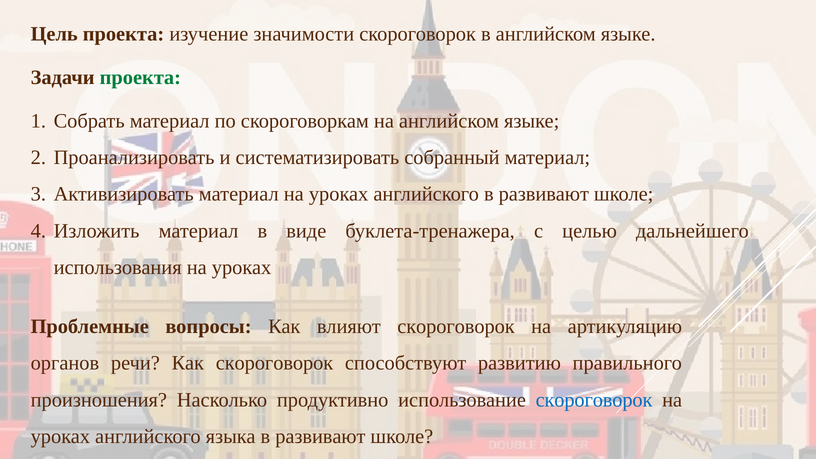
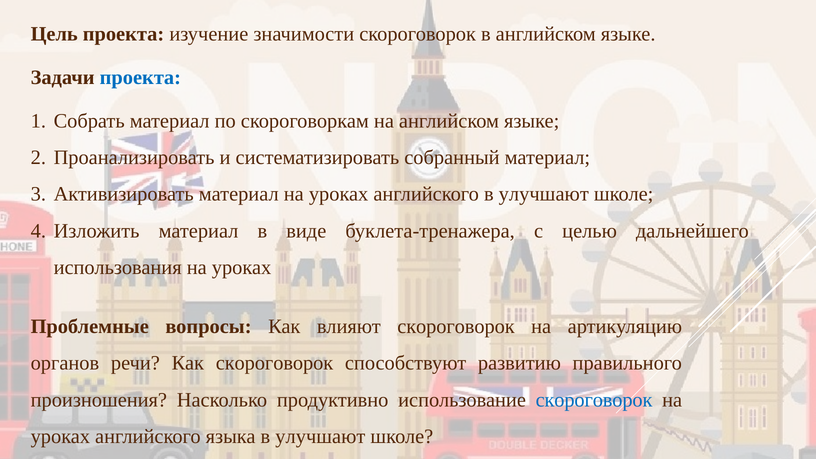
проекта at (140, 77) colour: green -> blue
английского в развивают: развивают -> улучшают
языка в развивают: развивают -> улучшают
